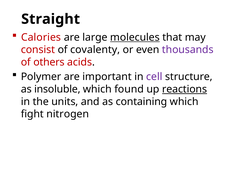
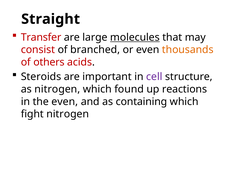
Calories: Calories -> Transfer
covalenty: covalenty -> branched
thousands colour: purple -> orange
Polymer: Polymer -> Steroids
as insoluble: insoluble -> nitrogen
reactions underline: present -> none
the units: units -> even
